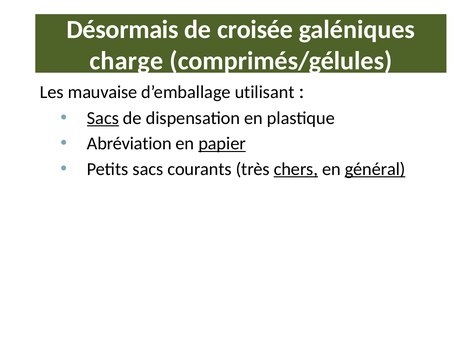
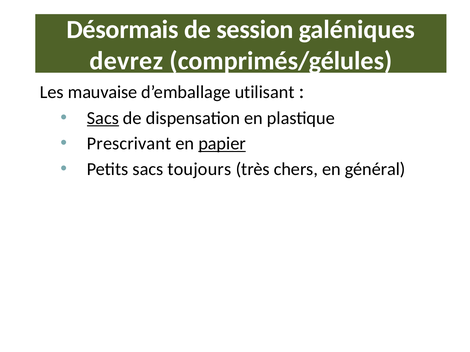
croisée: croisée -> session
charge: charge -> devrez
Abréviation: Abréviation -> Prescrivant
courants: courants -> toujours
chers underline: present -> none
général underline: present -> none
